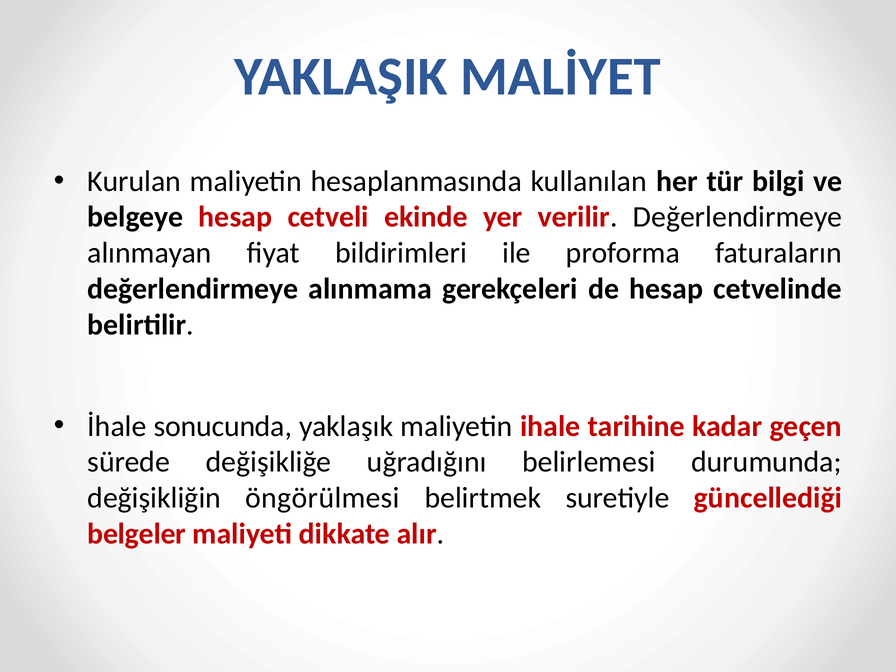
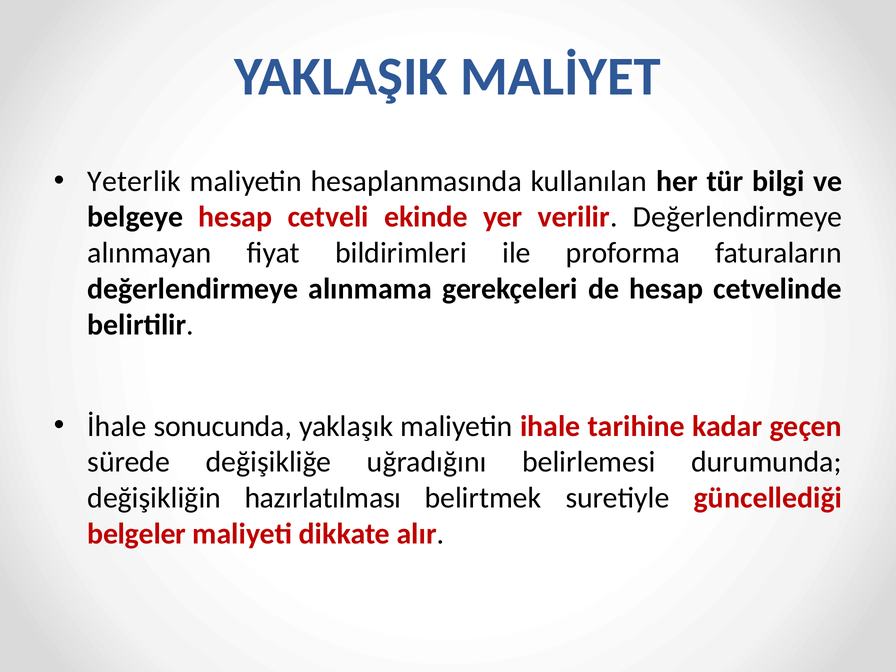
Kurulan: Kurulan -> Yeterlik
öngörülmesi: öngörülmesi -> hazırlatılması
